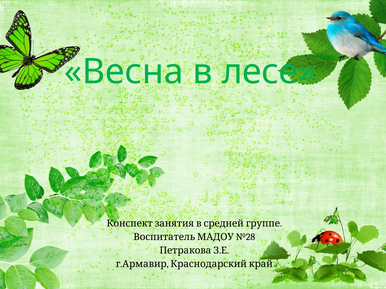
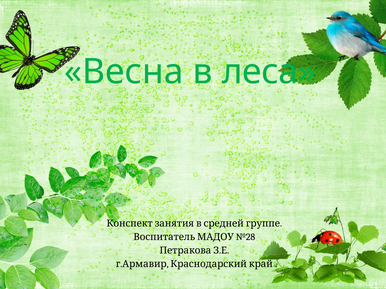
лесе: лесе -> леса
